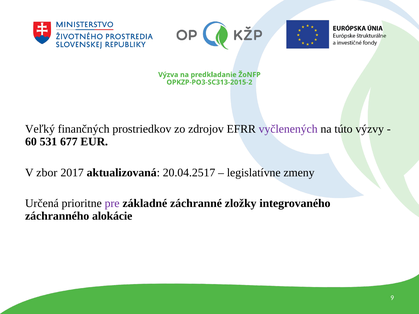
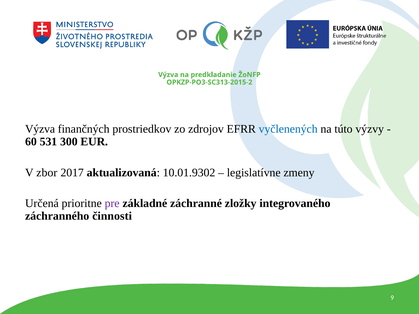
Veľký at (40, 129): Veľký -> Výzva
vyčlenených colour: purple -> blue
677: 677 -> 300
20.04.2517: 20.04.2517 -> 10.01.9302
alokácie: alokácie -> činnosti
